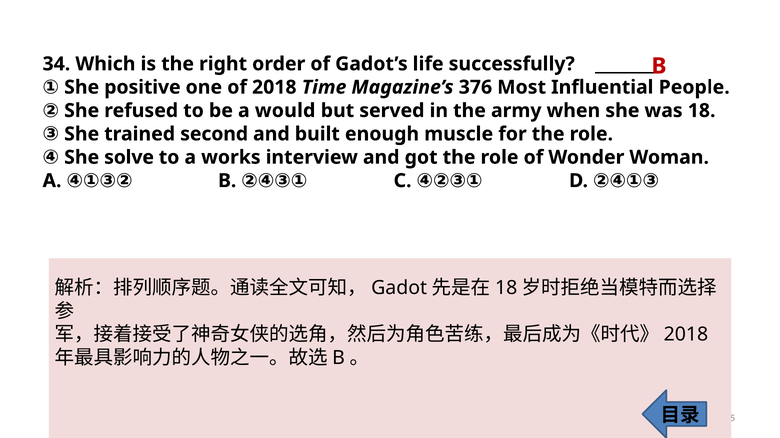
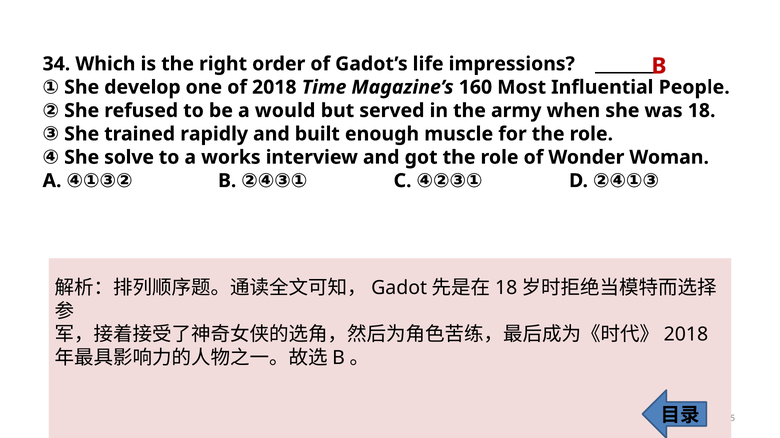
successfully: successfully -> impressions
positive: positive -> develop
376: 376 -> 160
second: second -> rapidly
